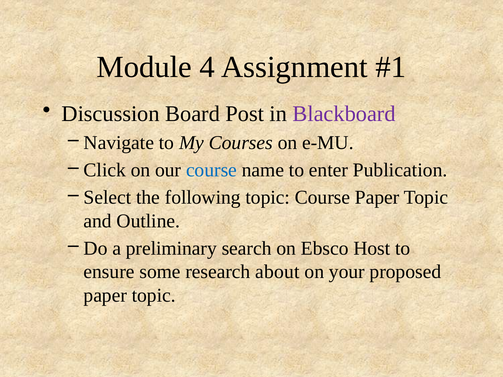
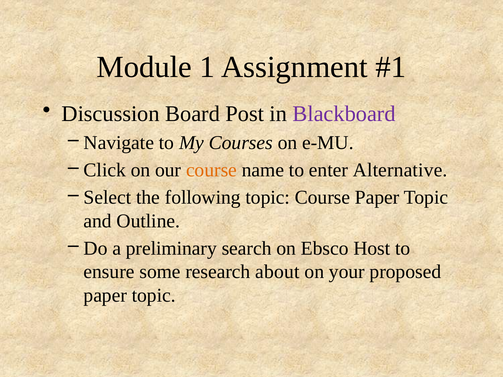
4: 4 -> 1
course at (211, 170) colour: blue -> orange
Publication: Publication -> Alternative
